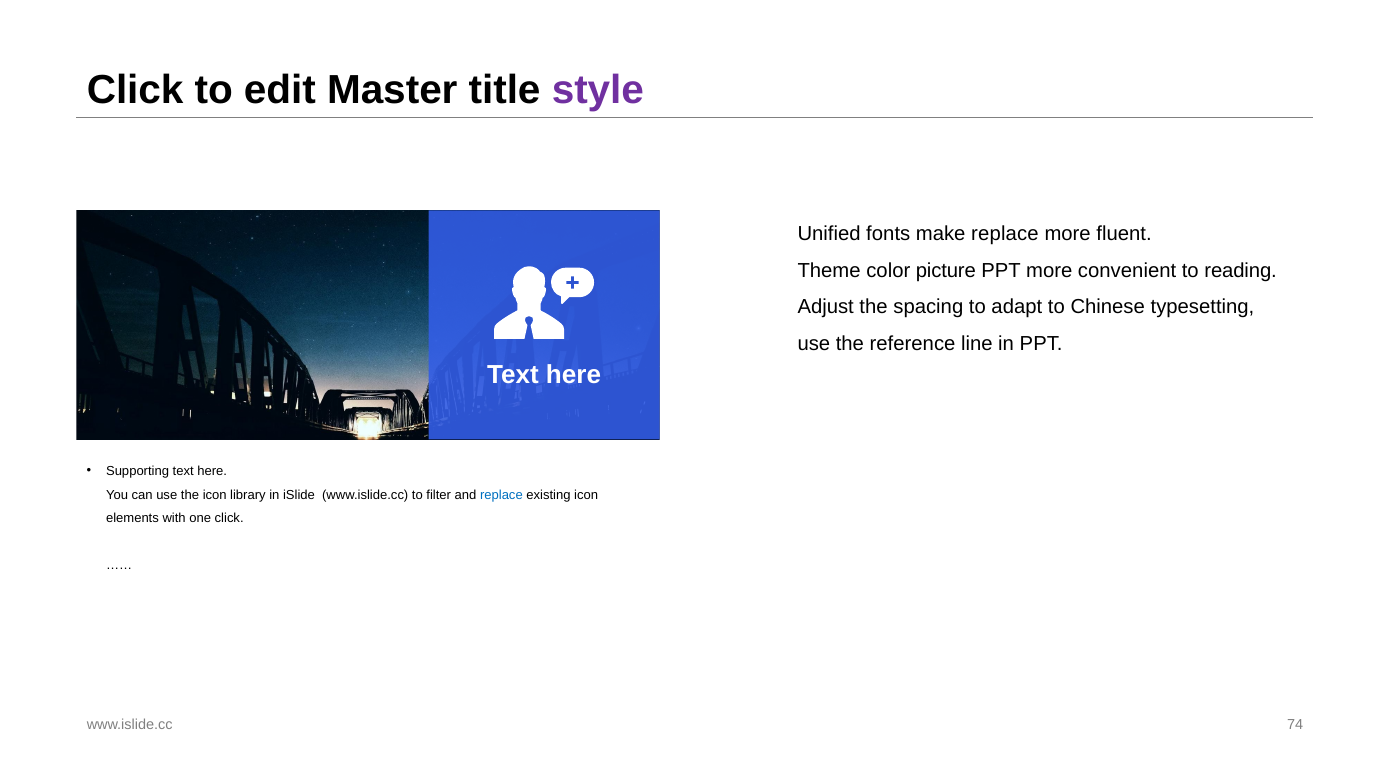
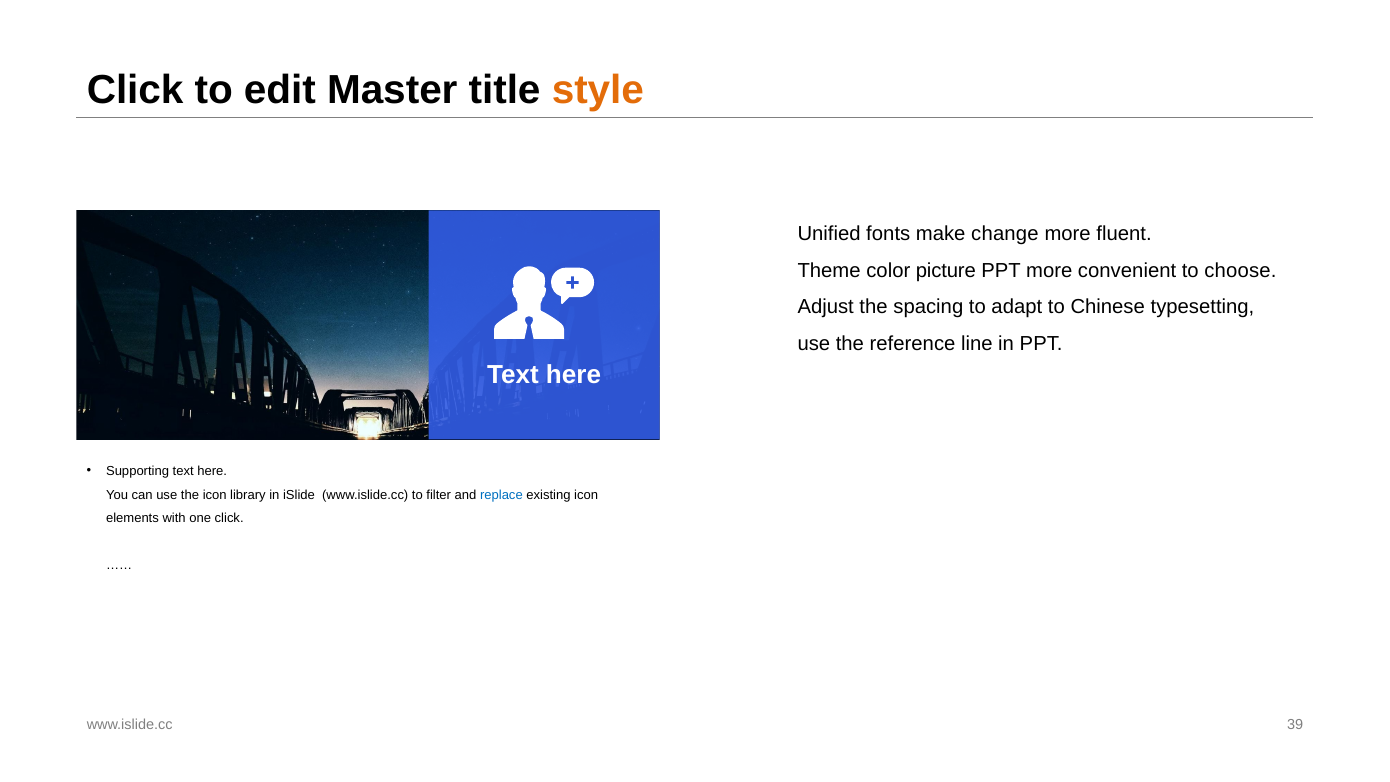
style colour: purple -> orange
make replace: replace -> change
reading: reading -> choose
74: 74 -> 39
